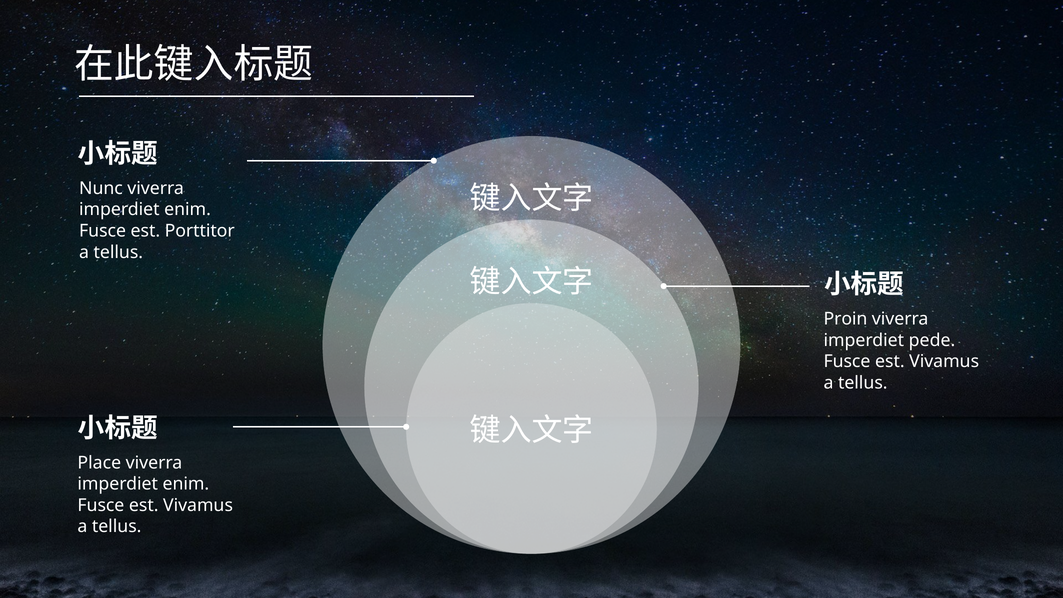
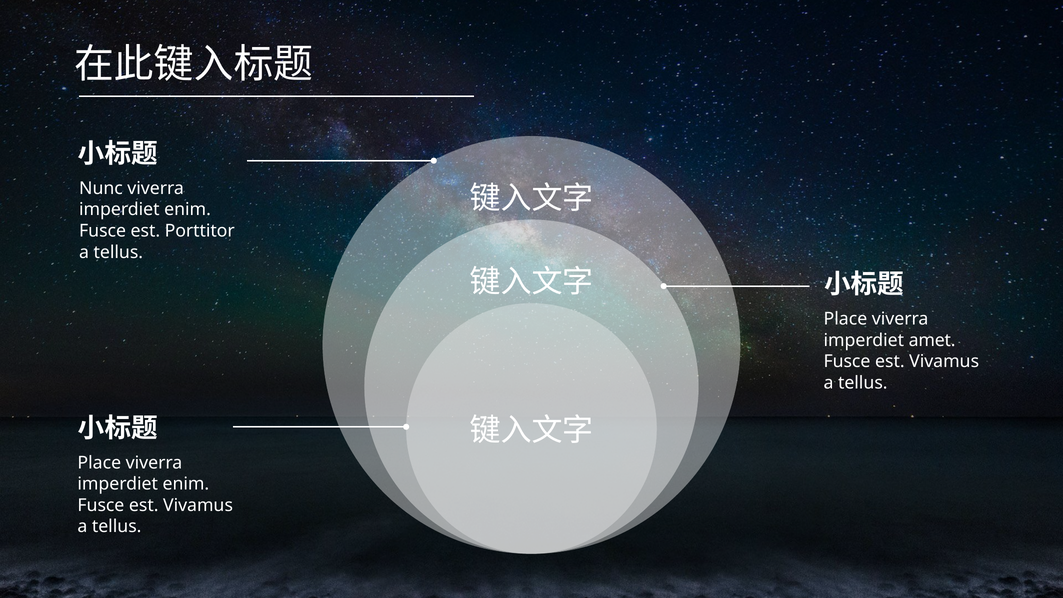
Proin at (845, 319): Proin -> Place
pede: pede -> amet
